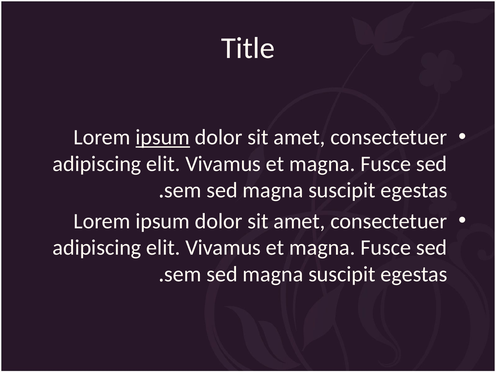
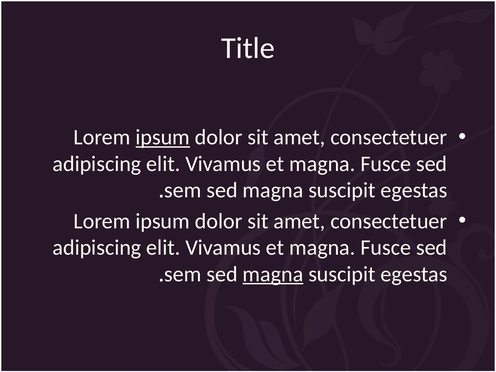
magna at (273, 274) underline: none -> present
